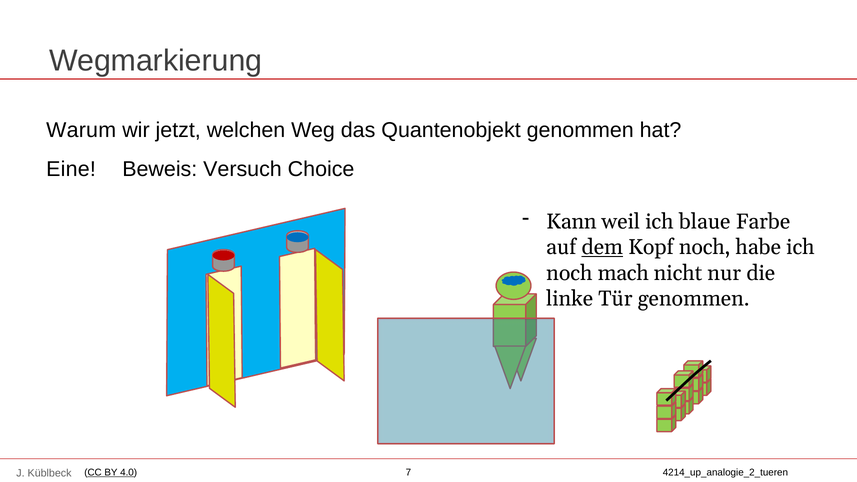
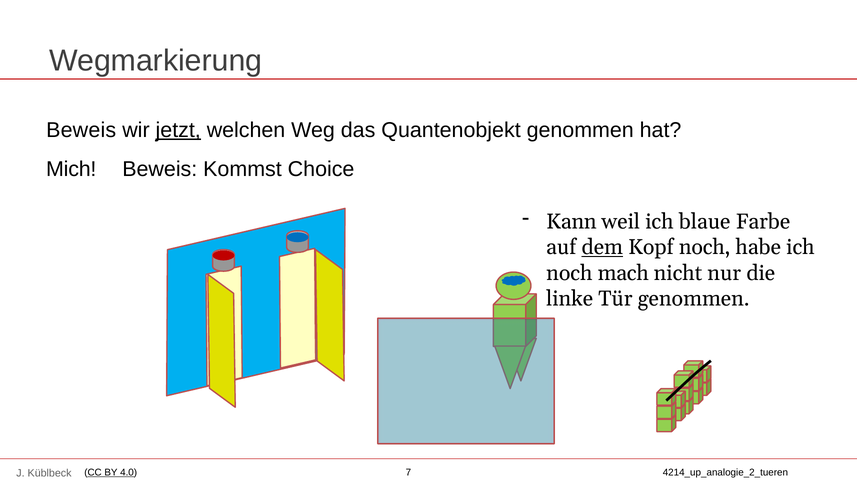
Warum at (81, 130): Warum -> Beweis
jetzt underline: none -> present
Eine: Eine -> Mich
Versuch: Versuch -> Kommst
